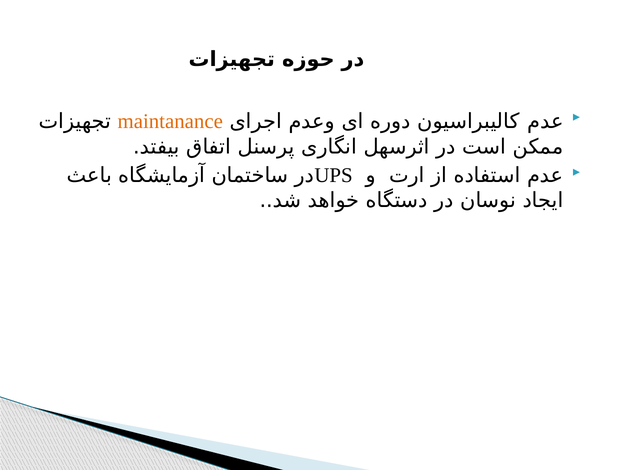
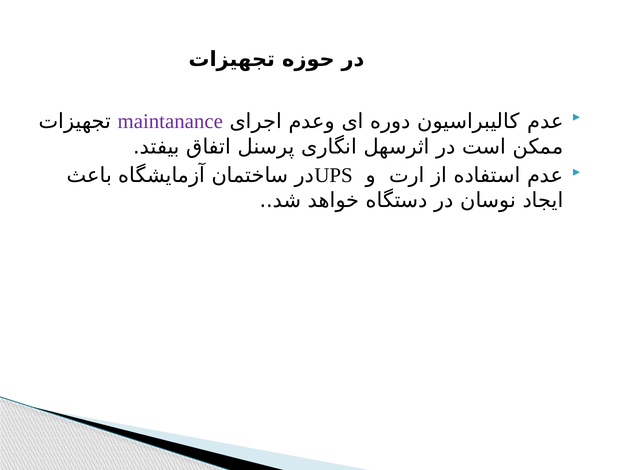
maintanance colour: orange -> purple
